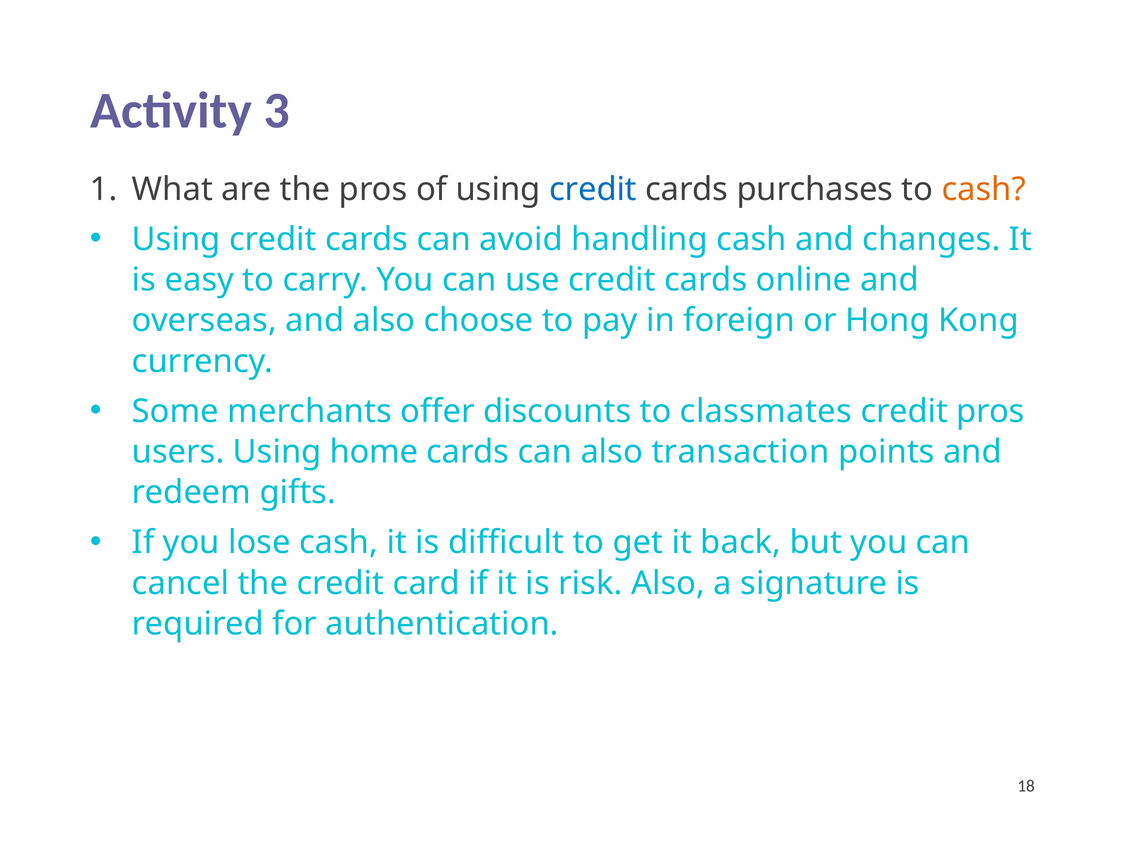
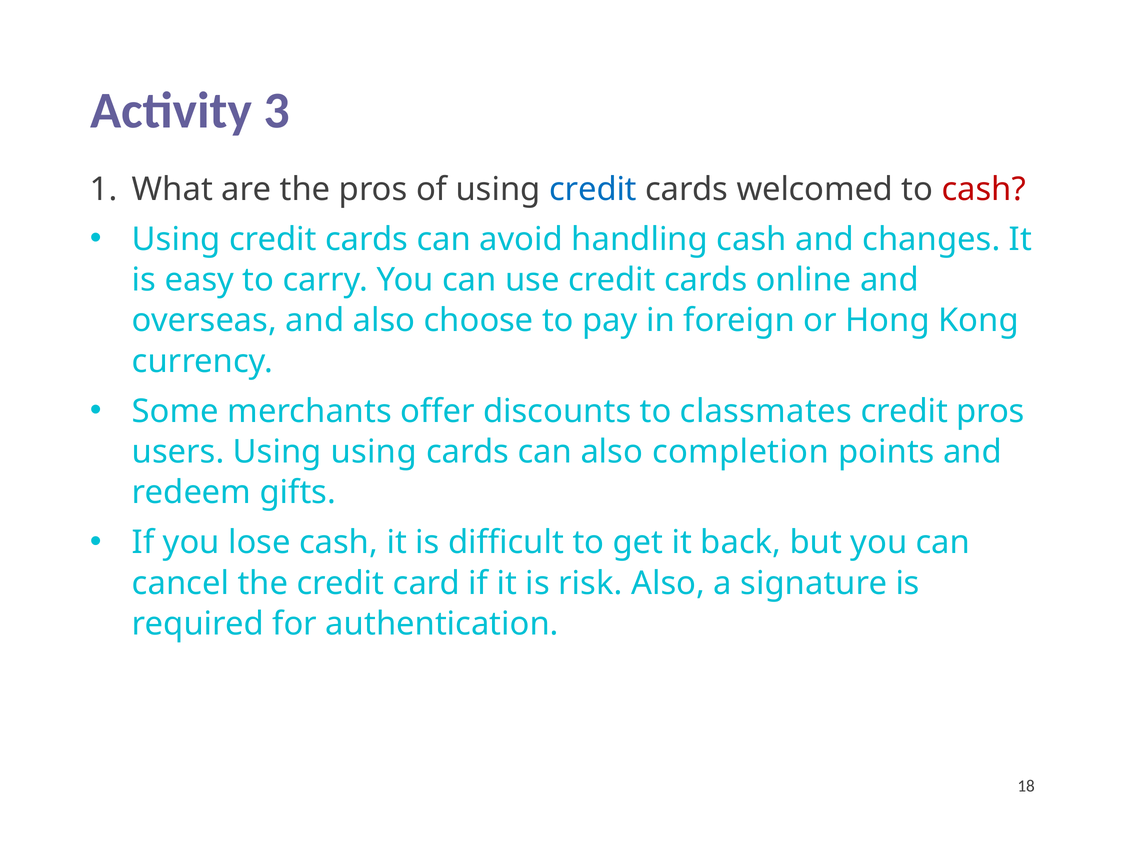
purchases: purchases -> welcomed
cash at (984, 189) colour: orange -> red
Using home: home -> using
transaction: transaction -> completion
